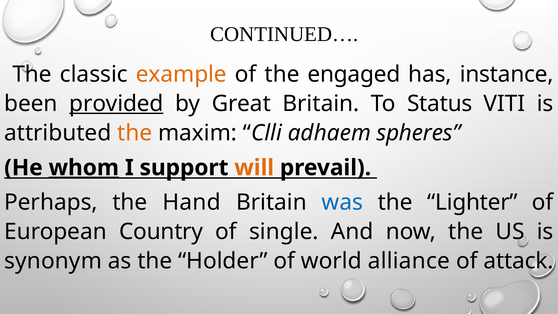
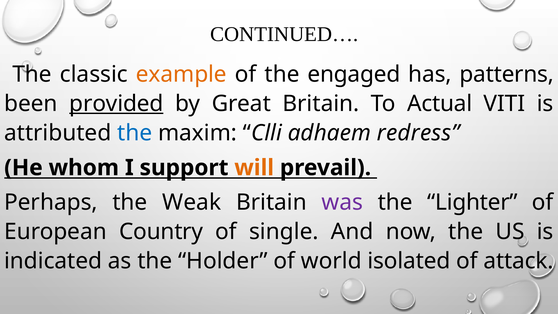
instance: instance -> patterns
Status: Status -> Actual
the at (135, 133) colour: orange -> blue
spheres: spheres -> redress
whom underline: present -> none
Hand: Hand -> Weak
was colour: blue -> purple
synonym: synonym -> indicated
alliance: alliance -> isolated
